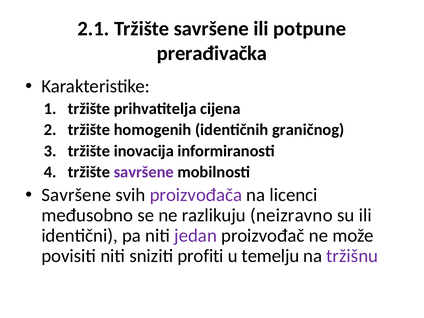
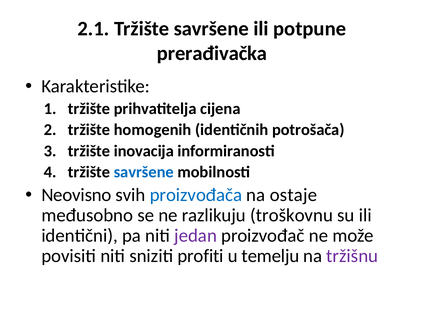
graničnog: graničnog -> potrošača
savršene at (144, 172) colour: purple -> blue
Savršene at (76, 195): Savršene -> Neovisno
proizvođača colour: purple -> blue
licenci: licenci -> ostaje
neizravno: neizravno -> troškovnu
